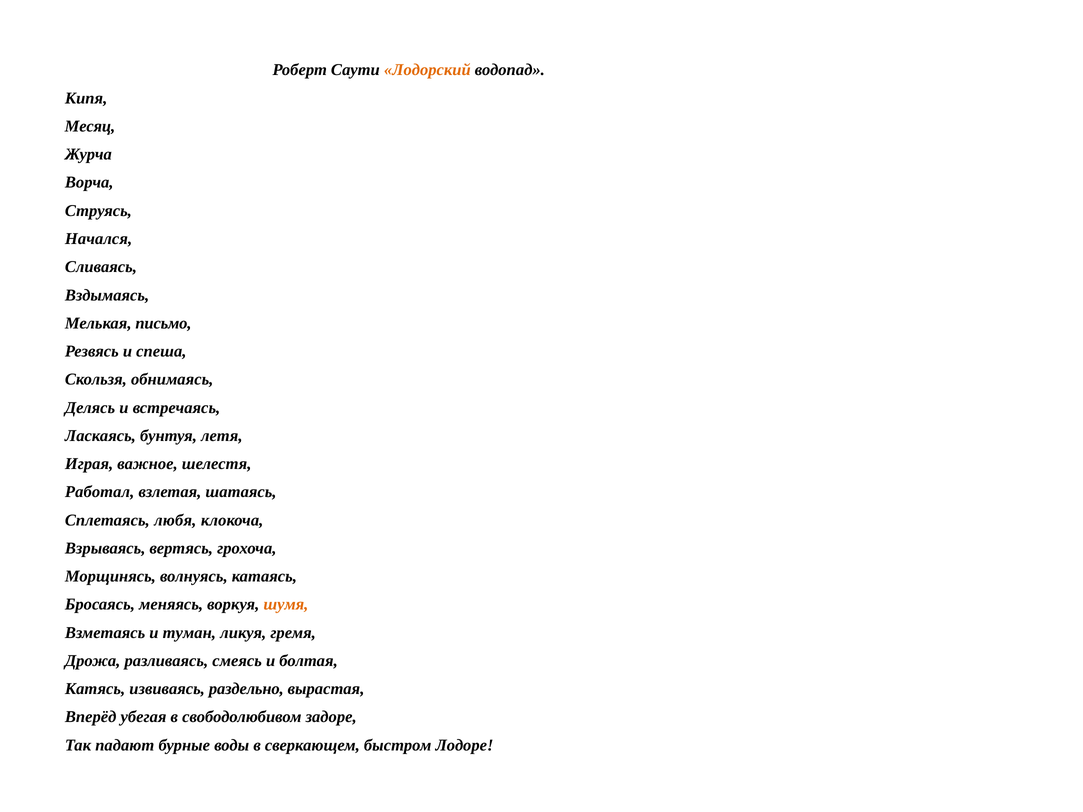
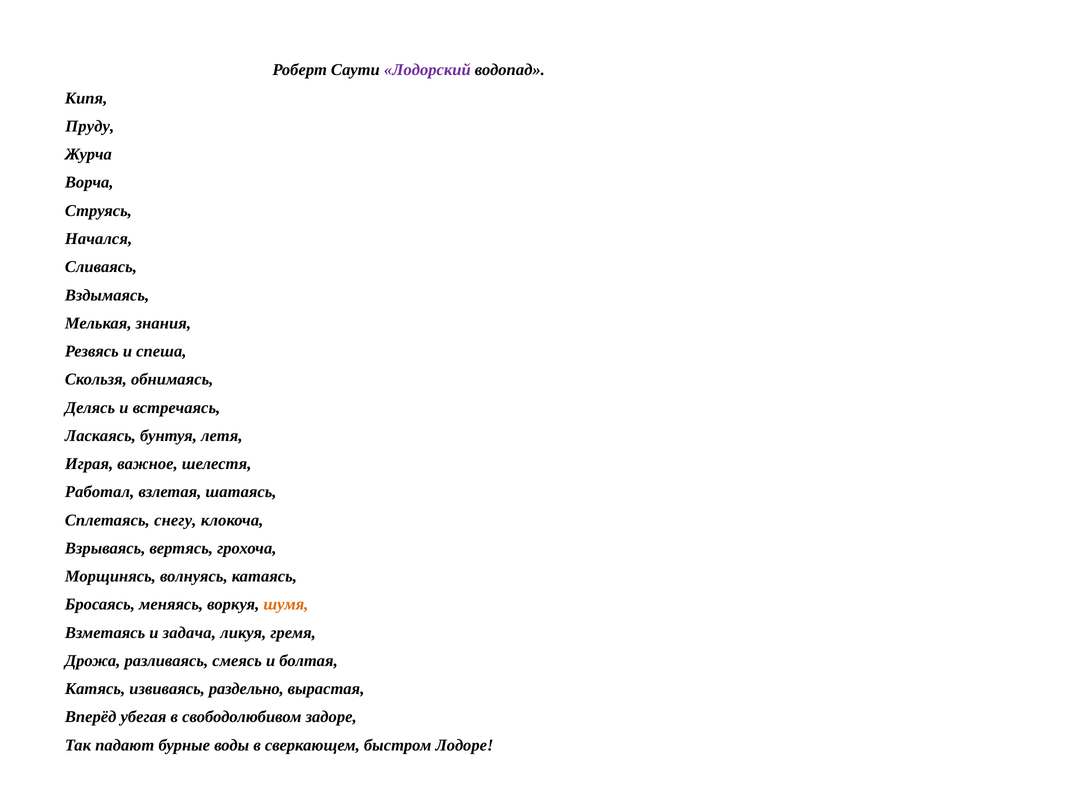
Лодорский colour: orange -> purple
Месяц: Месяц -> Пруду
письмо: письмо -> знания
любя: любя -> снегу
туман: туман -> задача
